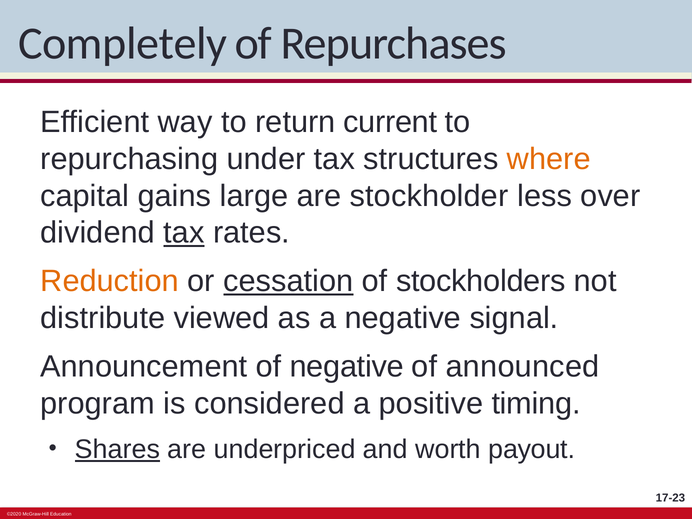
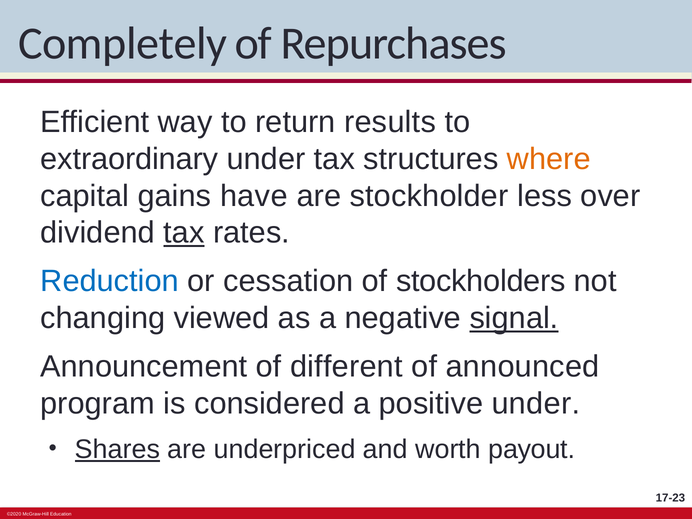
current: current -> results
repurchasing: repurchasing -> extraordinary
large: large -> have
Reduction colour: orange -> blue
cessation underline: present -> none
distribute: distribute -> changing
signal underline: none -> present
of negative: negative -> different
positive timing: timing -> under
